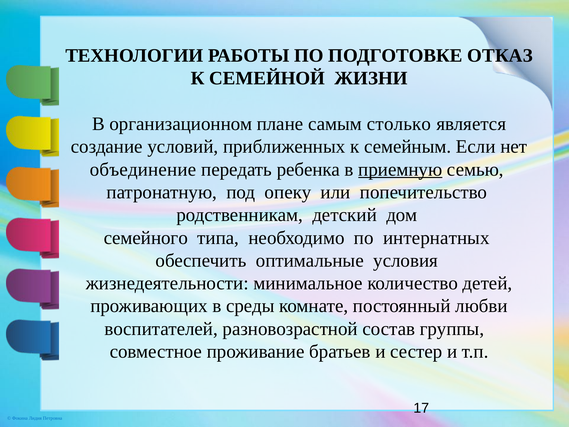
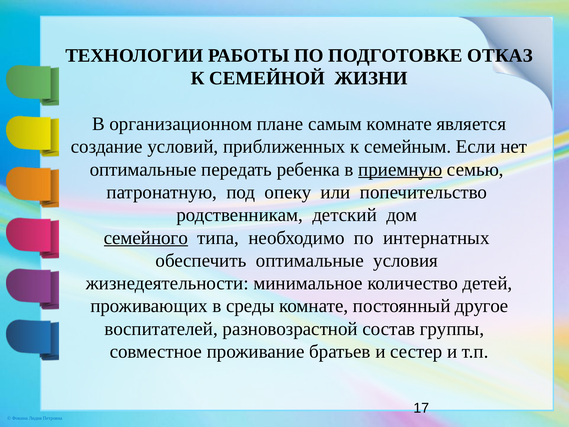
самым столько: столько -> комнате
объединение at (143, 169): объединение -> оптимальные
семейного underline: none -> present
любви: любви -> другое
